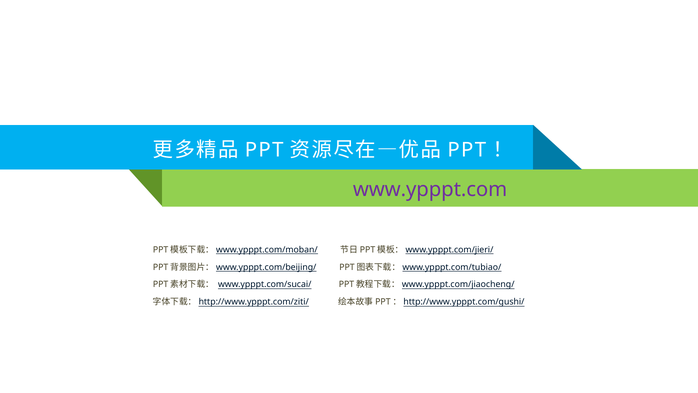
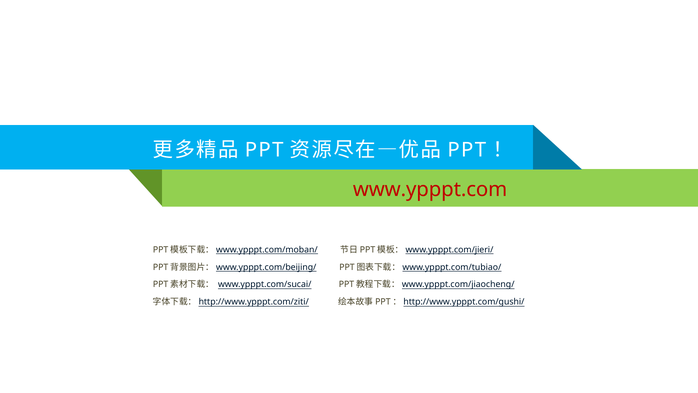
www.ypppt.com colour: purple -> red
